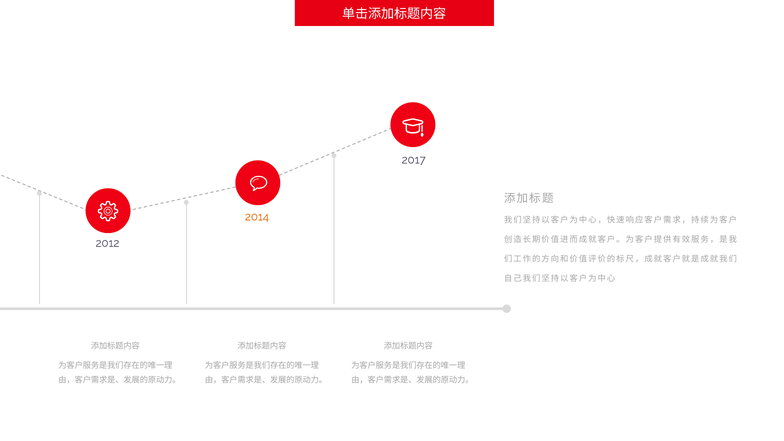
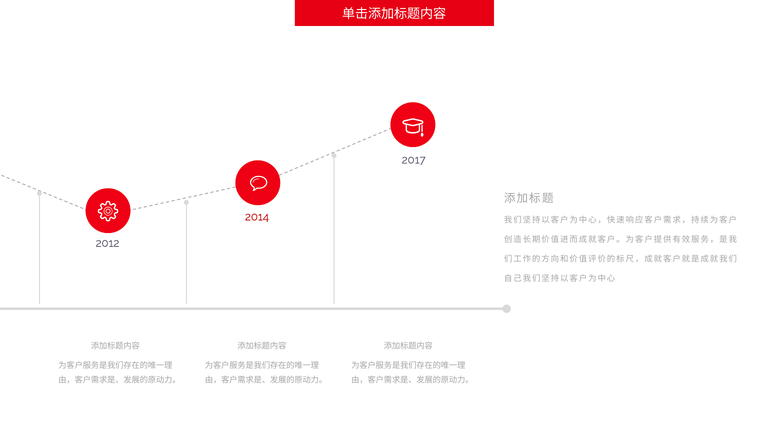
2014 colour: orange -> red
